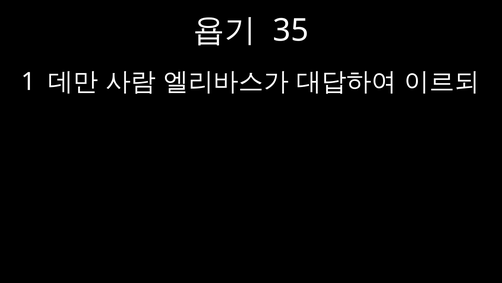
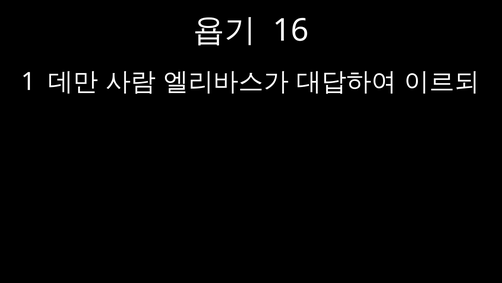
35: 35 -> 16
